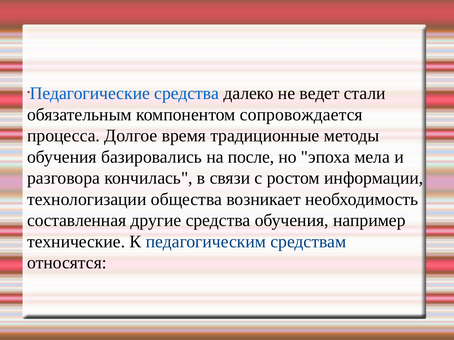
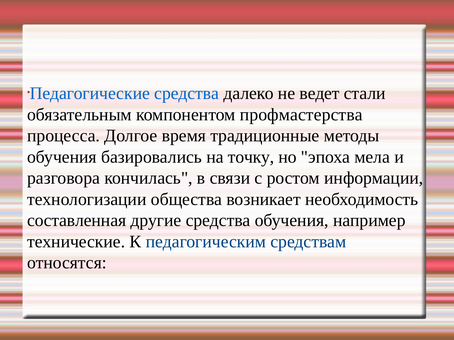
сопровождается: сопровождается -> профмастерства
после: после -> точку
